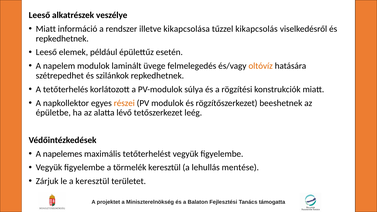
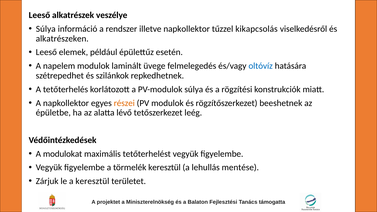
Miatt at (46, 29): Miatt -> Súlya
illetve kikapcsolása: kikapcsolása -> napkollektor
repkedhetnek at (62, 39): repkedhetnek -> alkatrészeken
oltóvíz colour: orange -> blue
napelemes: napelemes -> modulokat
